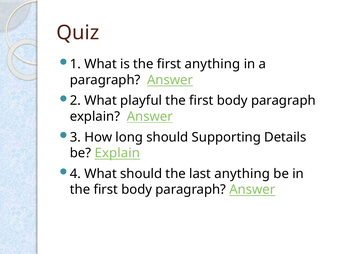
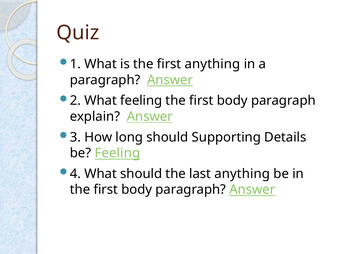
What playful: playful -> feeling
be Explain: Explain -> Feeling
